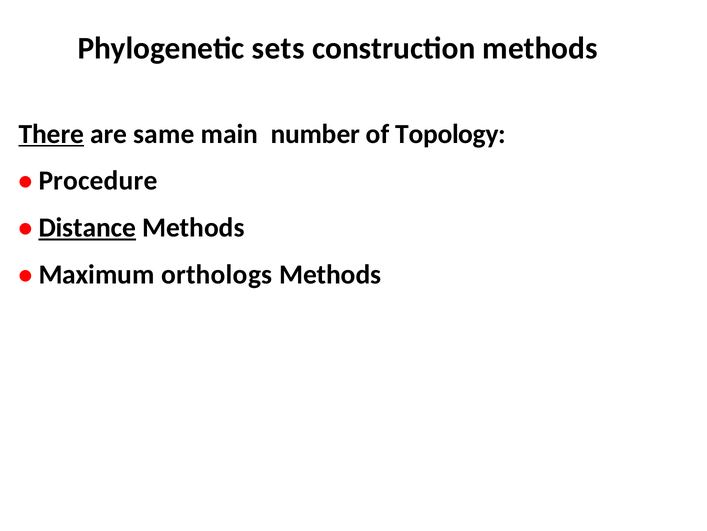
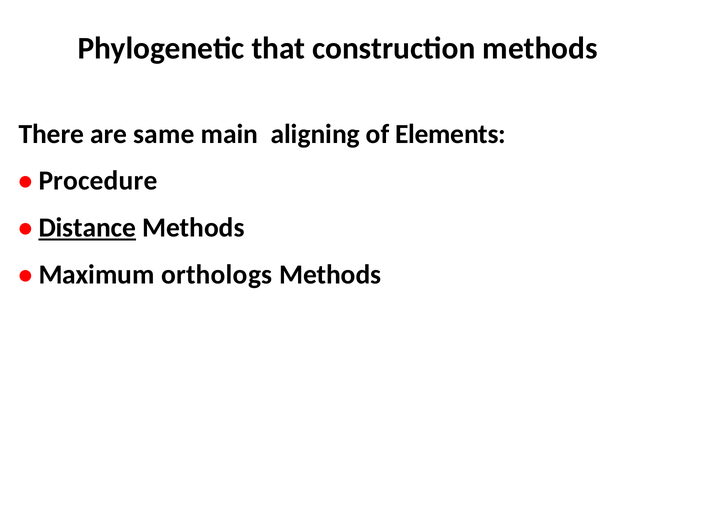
sets: sets -> that
There underline: present -> none
number: number -> aligning
Topology: Topology -> Elements
